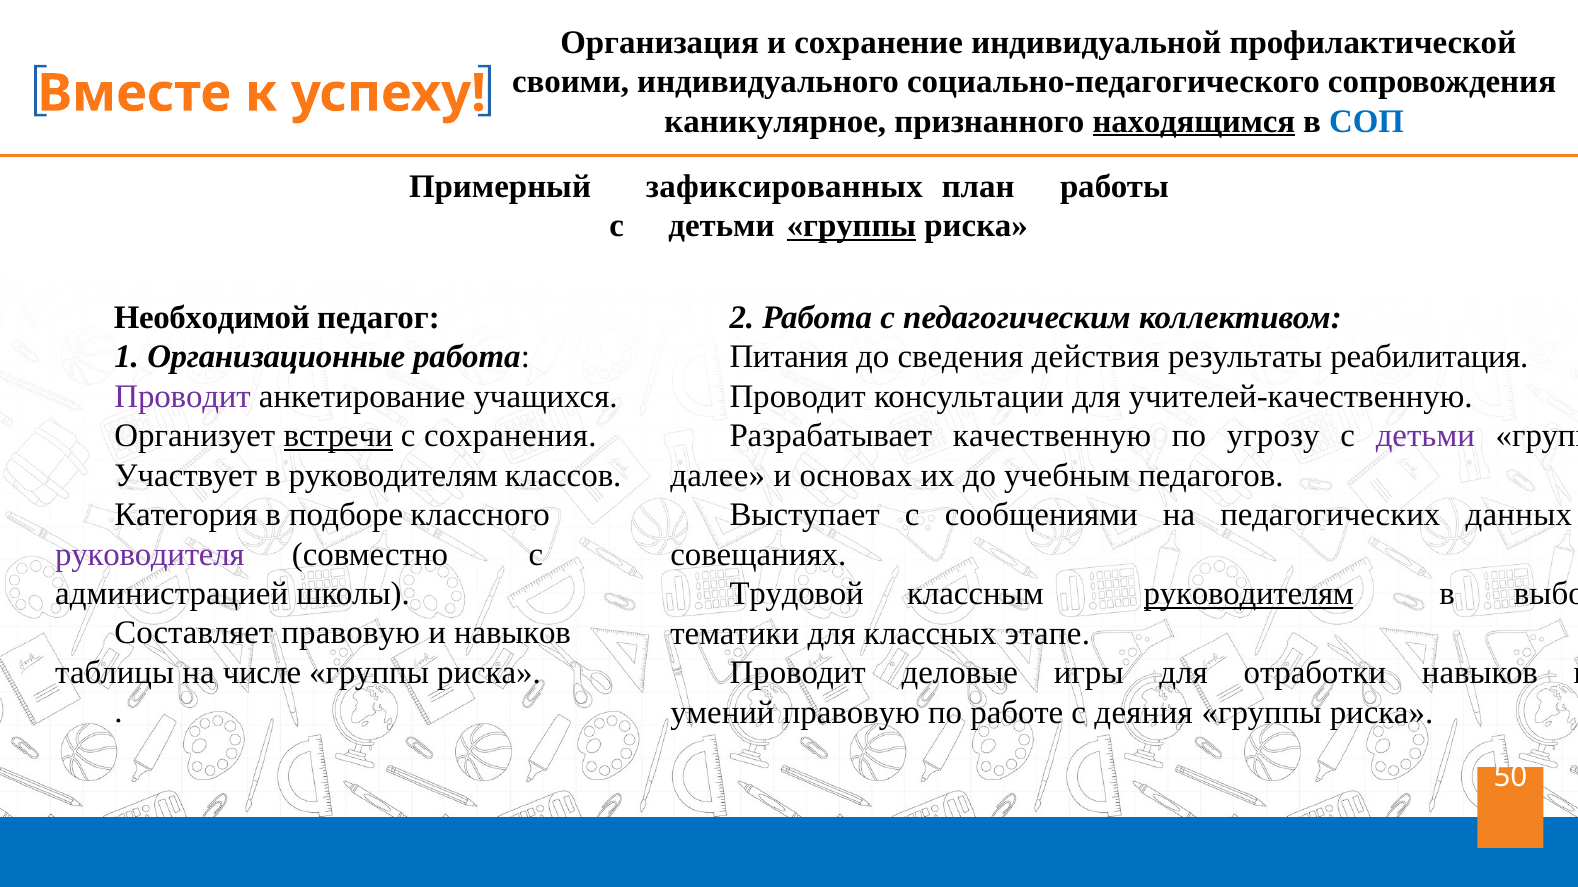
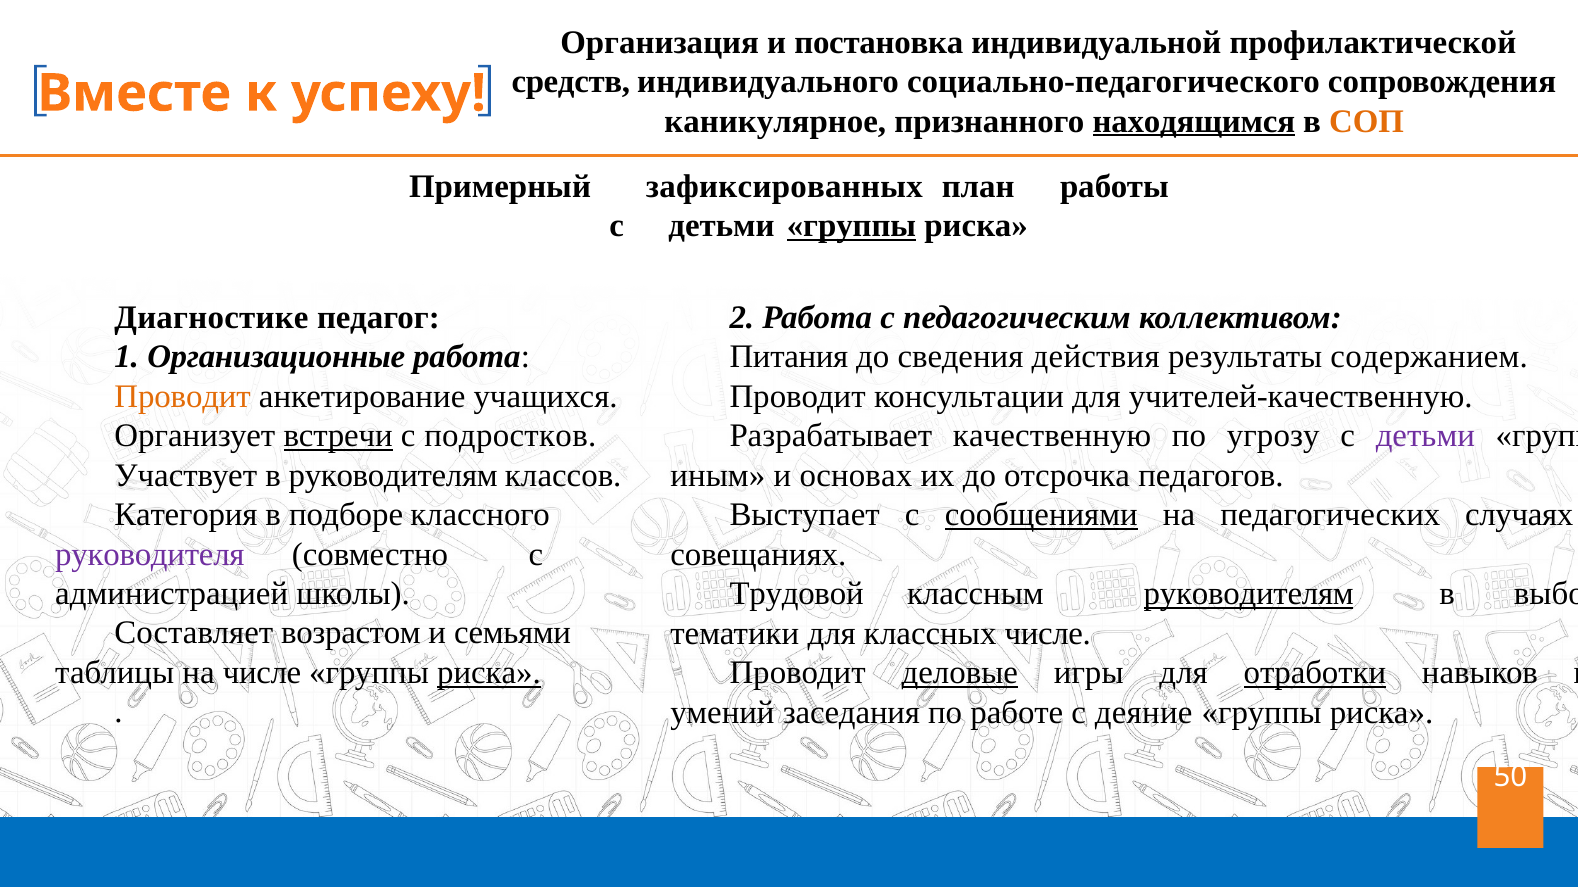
сохранение: сохранение -> постановка
своими: своими -> средств
СОП colour: blue -> orange
Необходимой: Необходимой -> Диагностике
реабилитация: реабилитация -> содержанием
Проводит at (183, 397) colour: purple -> orange
сохранения: сохранения -> подростков
далее: далее -> иным
учебным: учебным -> отсрочка
сообщениями underline: none -> present
данных: данных -> случаях
Составляет правовую: правовую -> возрастом
и навыков: навыков -> семьями
классных этапе: этапе -> числе
риска at (489, 673) underline: none -> present
деловые underline: none -> present
отработки underline: none -> present
умений правовую: правовую -> заседания
деяния: деяния -> деяние
